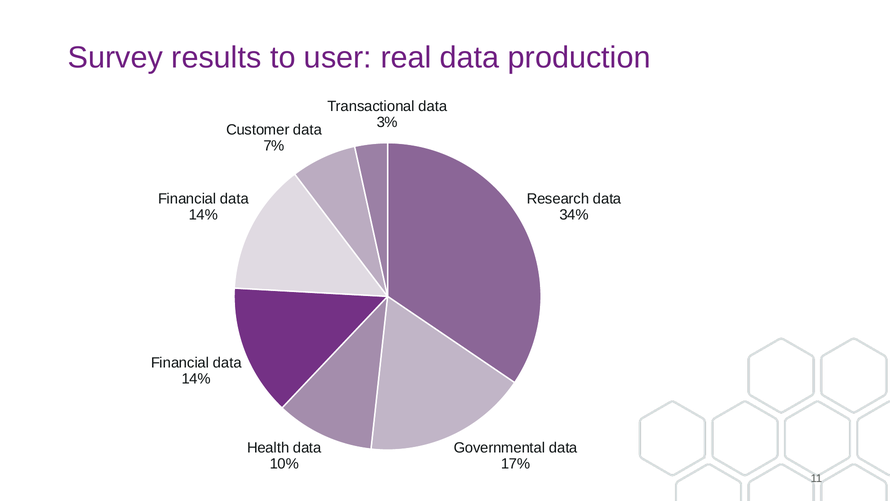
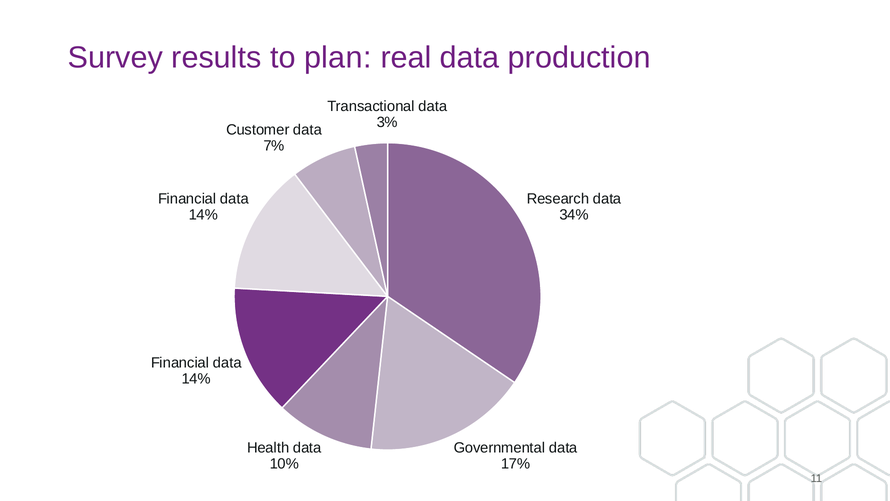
user: user -> plan
